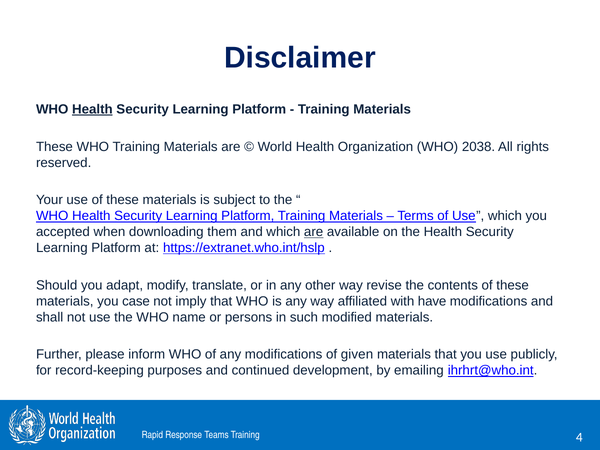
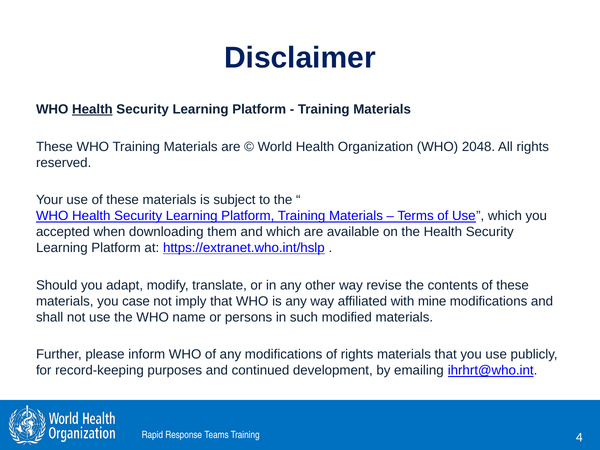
2038: 2038 -> 2048
are at (314, 232) underline: present -> none
have: have -> mine
of given: given -> rights
